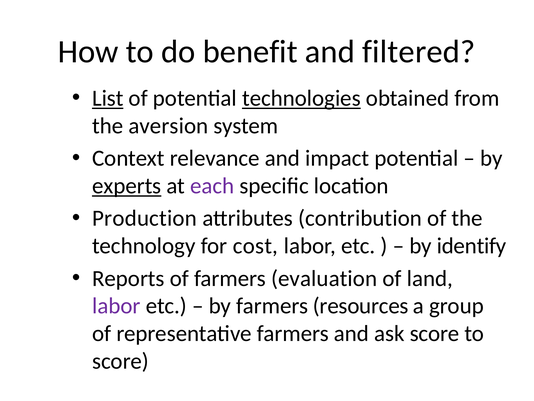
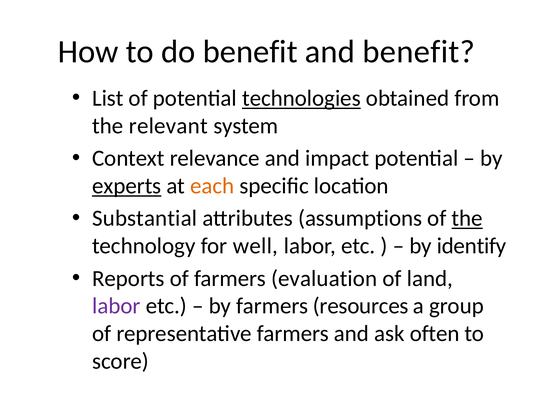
and filtered: filtered -> benefit
List underline: present -> none
aversion: aversion -> relevant
each colour: purple -> orange
Production: Production -> Substantial
contribution: contribution -> assumptions
the at (467, 218) underline: none -> present
cost: cost -> well
ask score: score -> often
